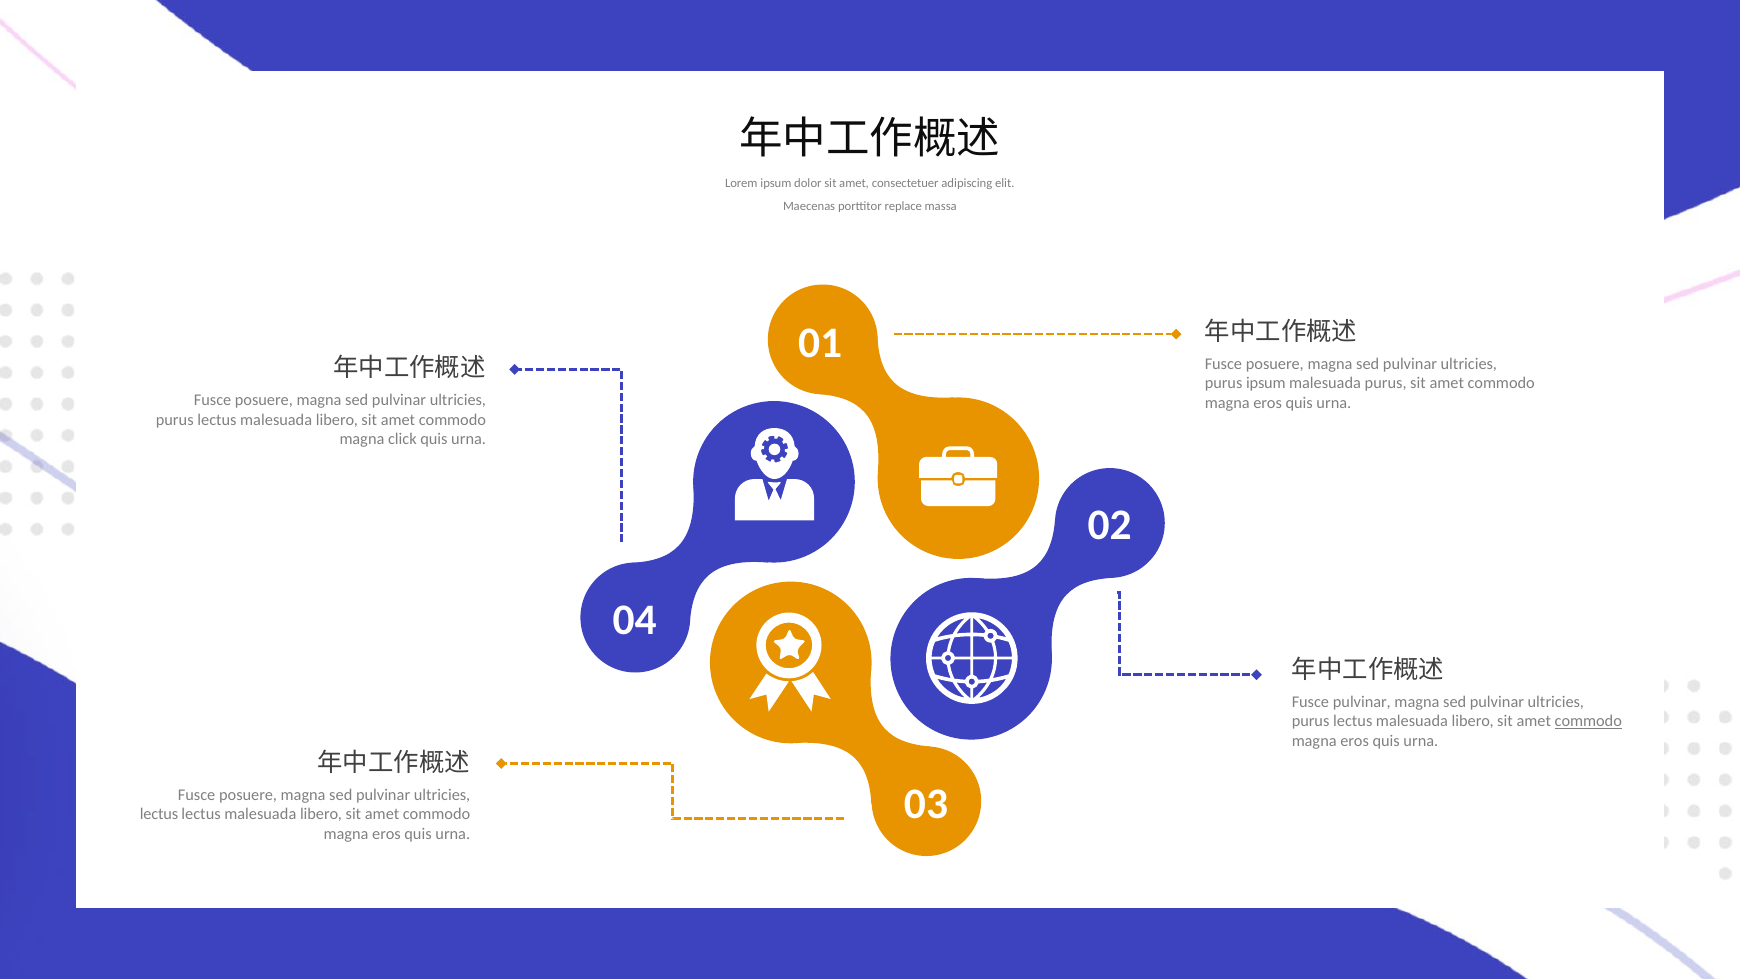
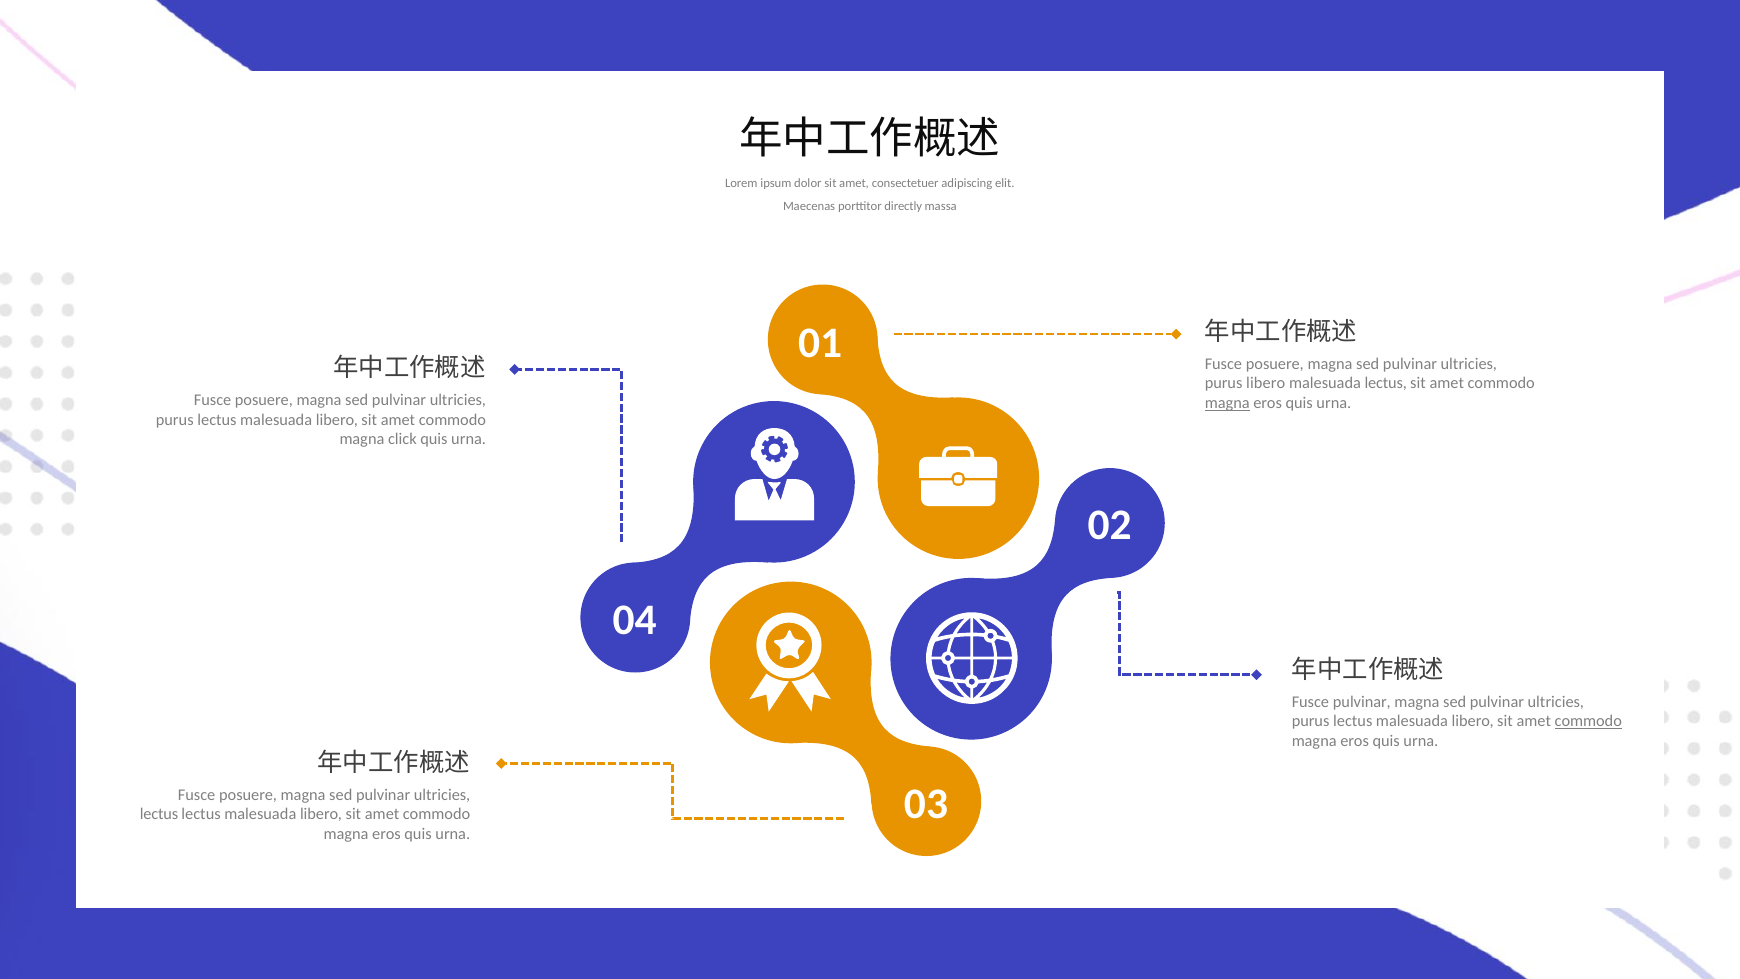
replace: replace -> directly
purus ipsum: ipsum -> libero
malesuada purus: purus -> lectus
magna at (1227, 403) underline: none -> present
